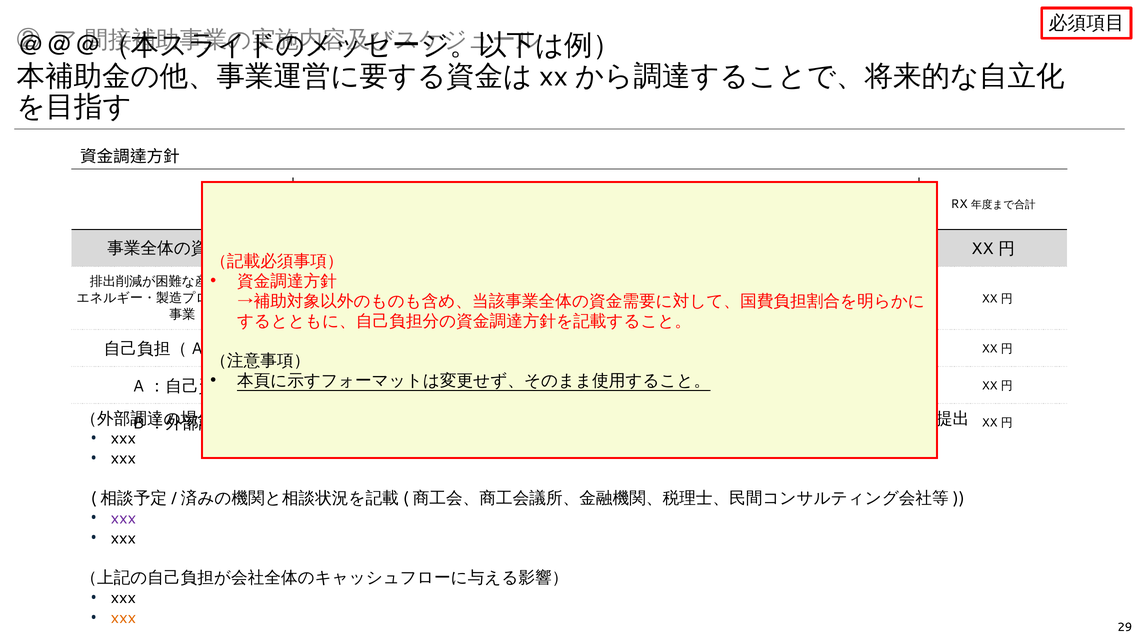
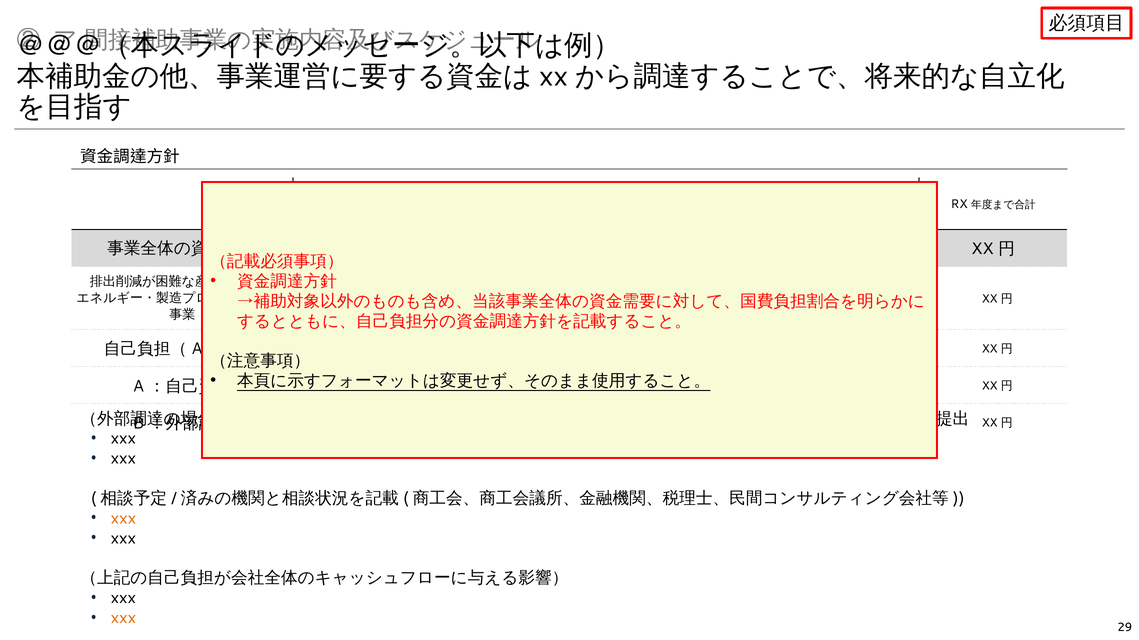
xxx at (123, 519) colour: purple -> orange
